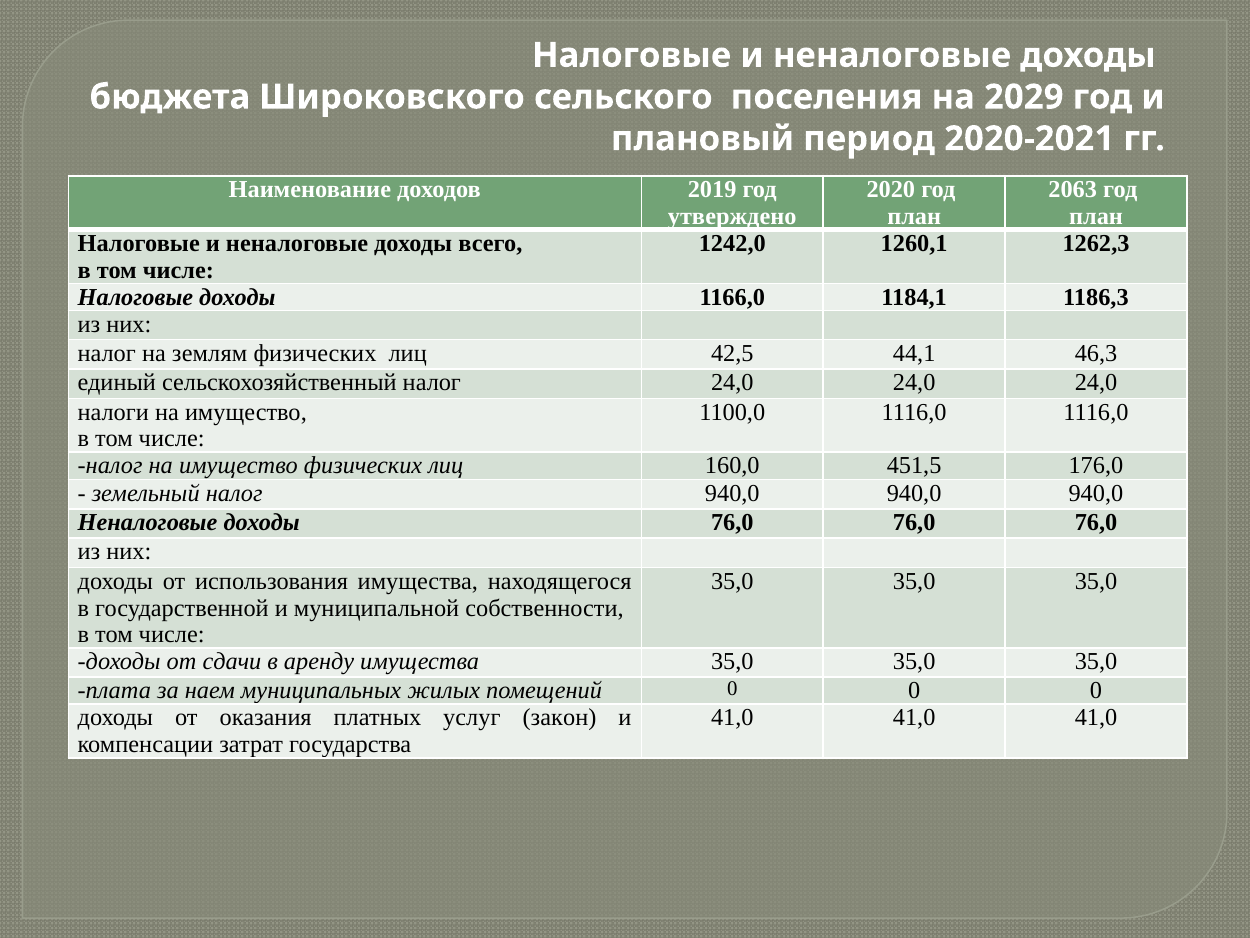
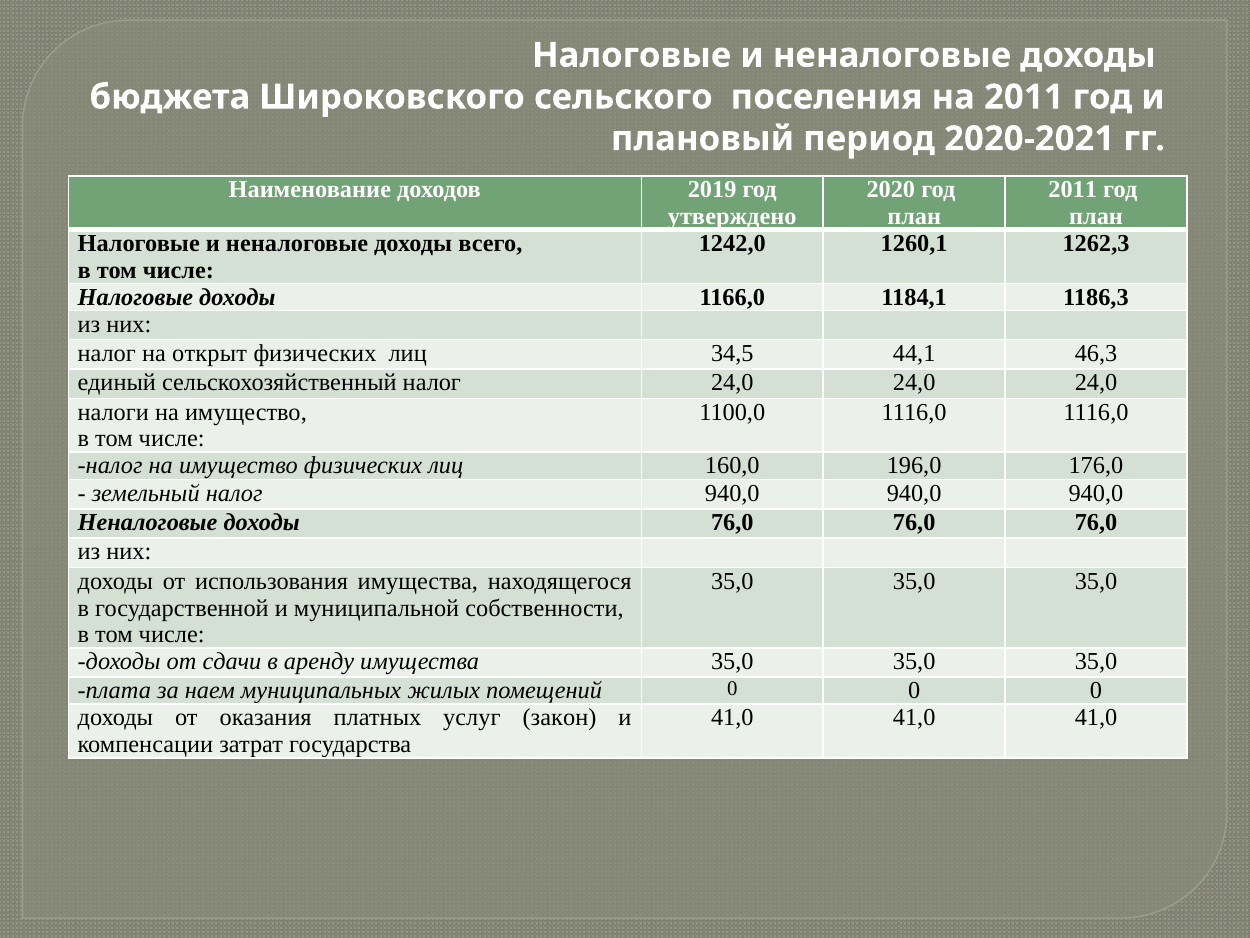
на 2029: 2029 -> 2011
2063 at (1073, 189): 2063 -> 2011
землям: землям -> открыт
42,5: 42,5 -> 34,5
451,5: 451,5 -> 196,0
